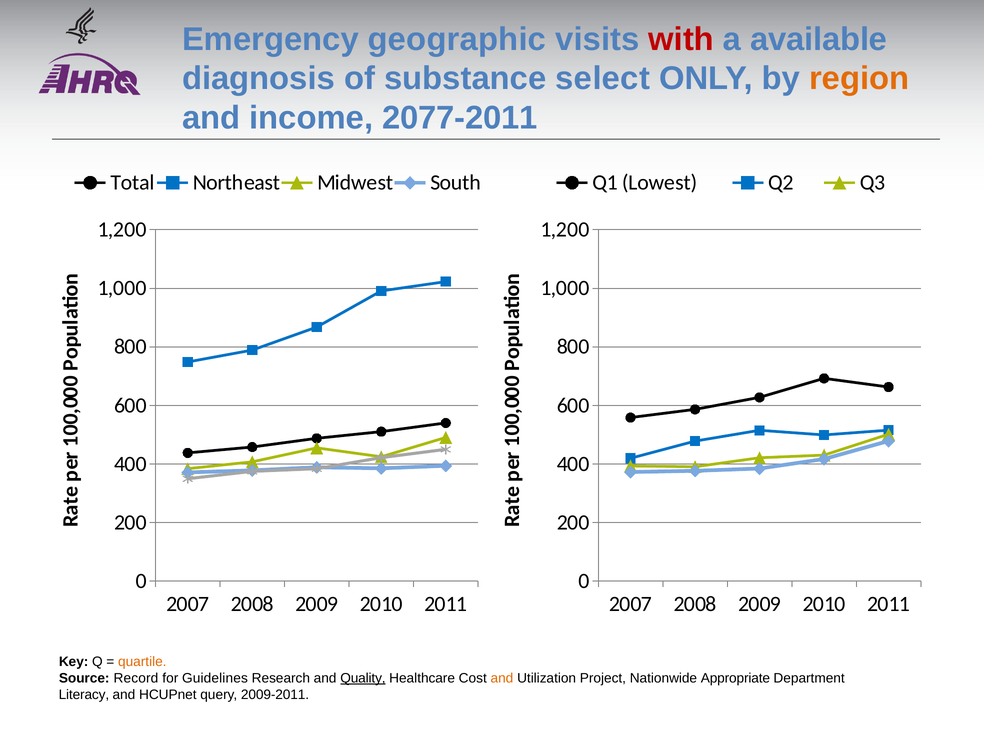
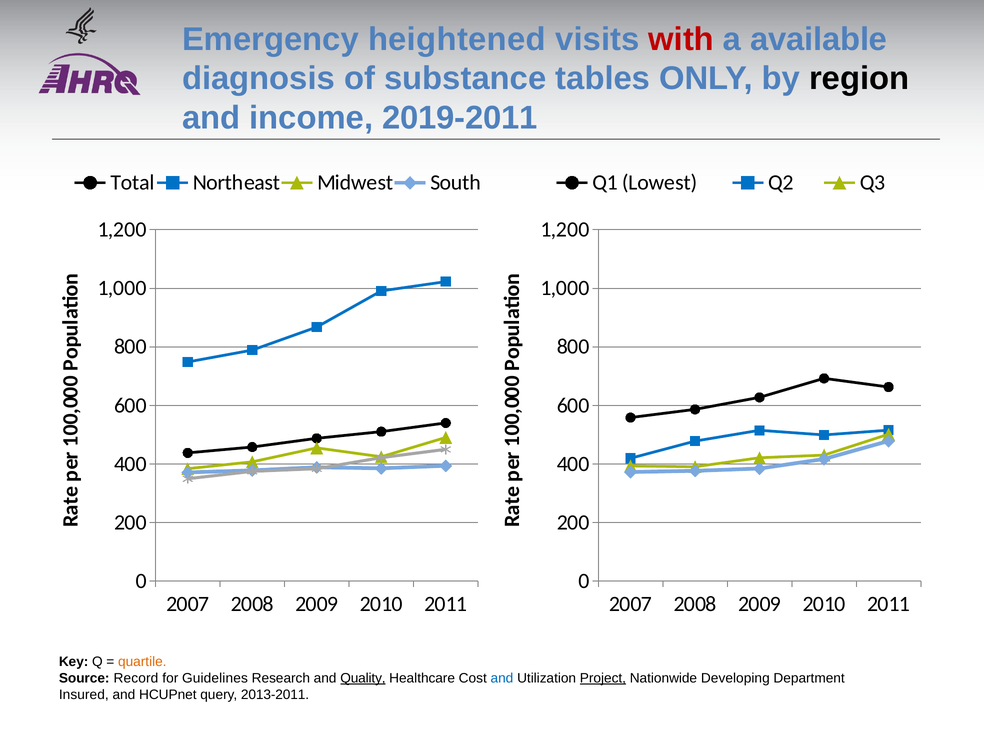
geographic: geographic -> heightened
select: select -> tables
region colour: orange -> black
2077-2011: 2077-2011 -> 2019-2011
and at (502, 678) colour: orange -> blue
Project underline: none -> present
Appropriate: Appropriate -> Developing
Literacy: Literacy -> Insured
2009-2011: 2009-2011 -> 2013-2011
